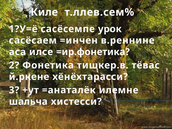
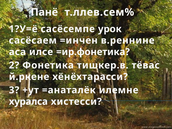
Киле: Киле -> Панё
шальча: шальча -> хуралса
